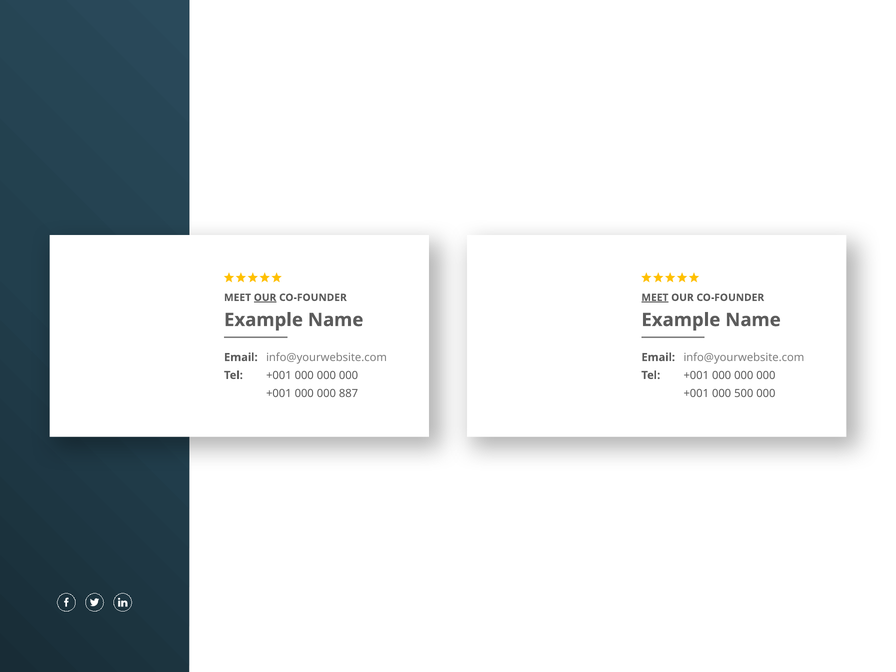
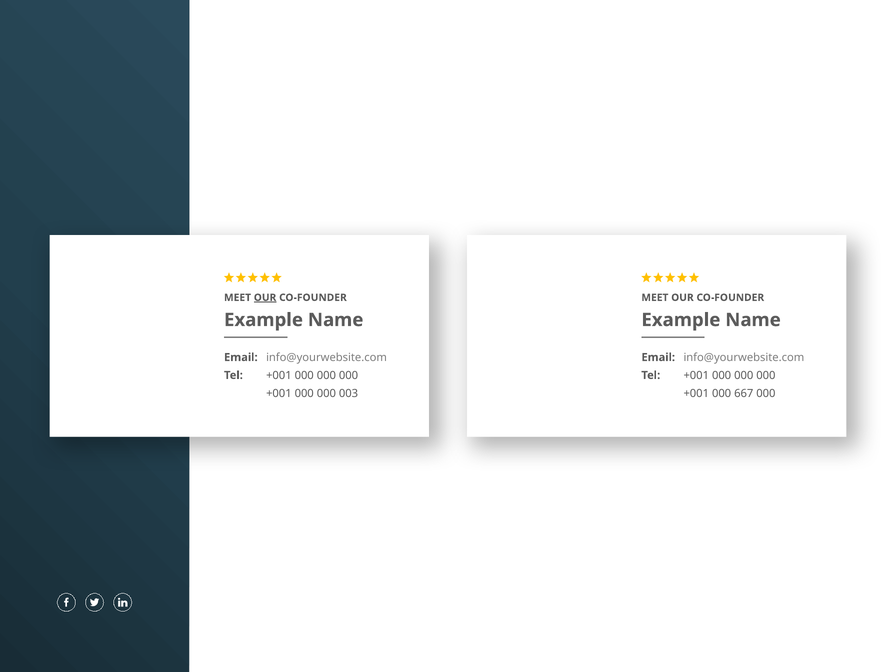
MEET at (655, 298) underline: present -> none
887: 887 -> 003
500: 500 -> 667
